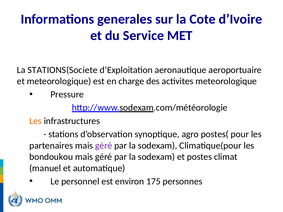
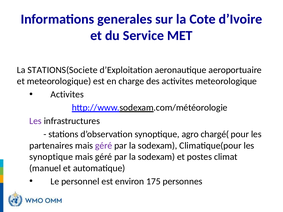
Pressure at (67, 95): Pressure -> Activites
Les at (36, 121) colour: orange -> purple
postes(: postes( -> chargé(
bondoukou at (51, 157): bondoukou -> synoptique
